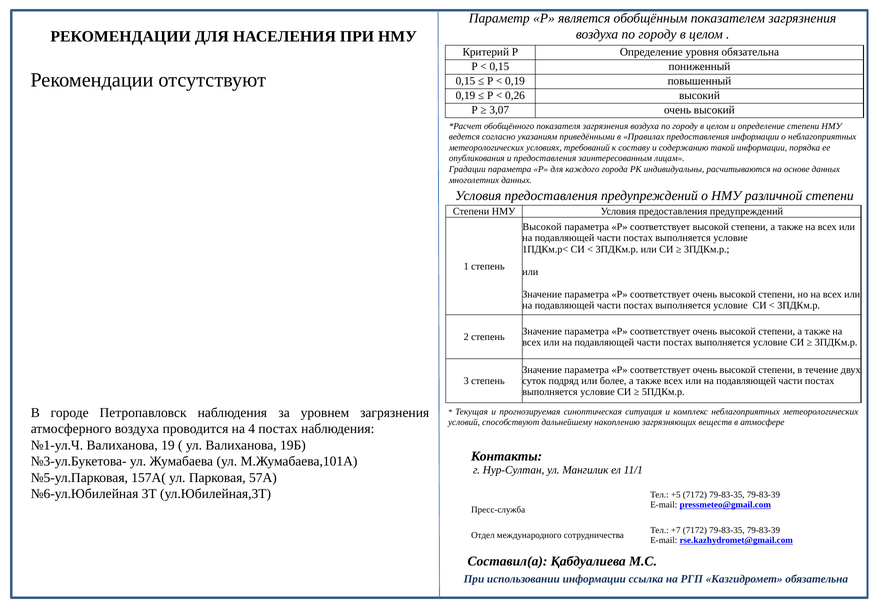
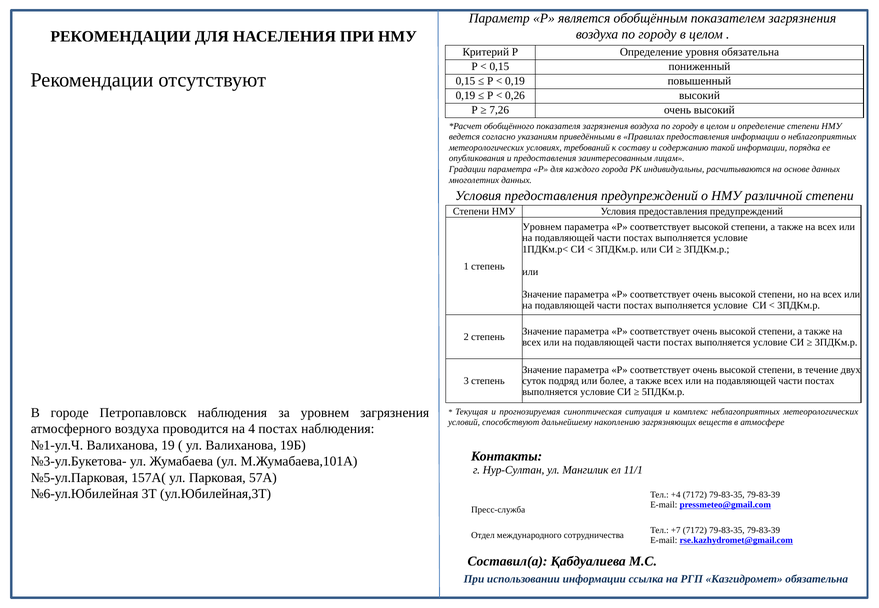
3,07: 3,07 -> 7,26
Высокой at (542, 227): Высокой -> Уровнем
+5: +5 -> +4
